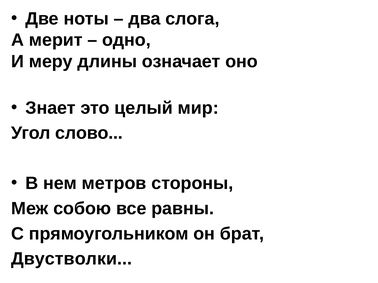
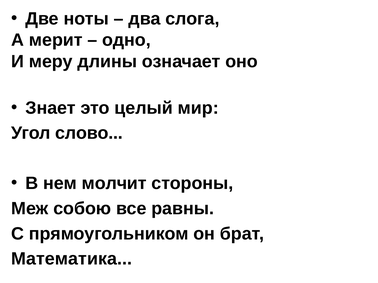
метров: метров -> молчит
Двустволки: Двустволки -> Математика
